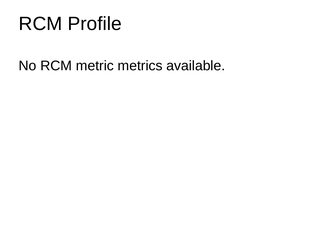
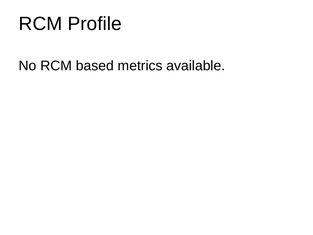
metric: metric -> based
